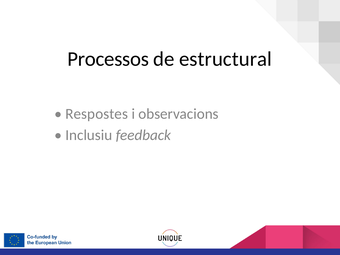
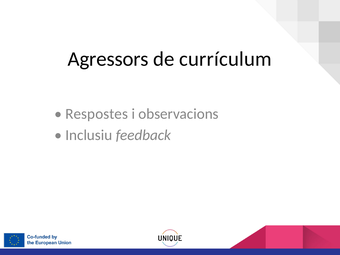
Processos: Processos -> Agressors
estructural: estructural -> currículum
